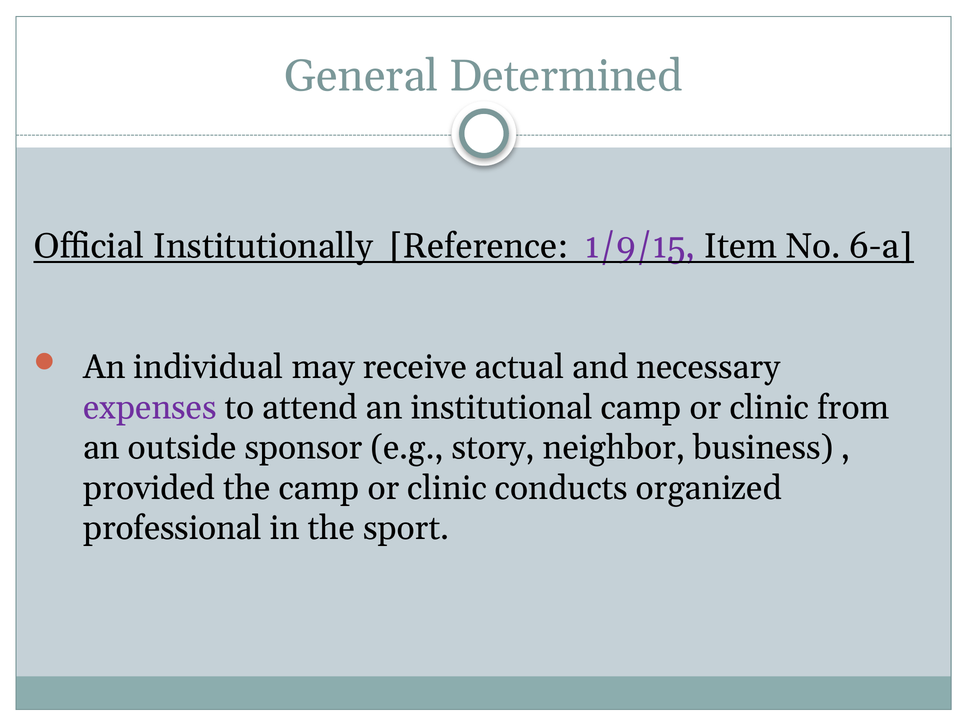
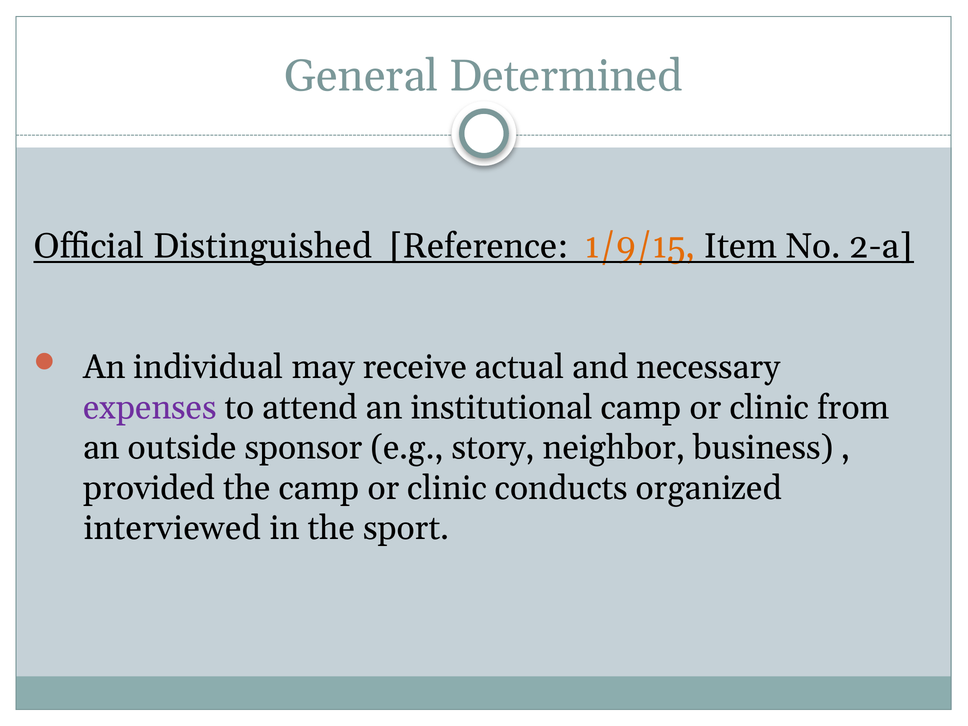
Institutionally: Institutionally -> Distinguished
1/9/15 colour: purple -> orange
6-a: 6-a -> 2-a
professional: professional -> interviewed
